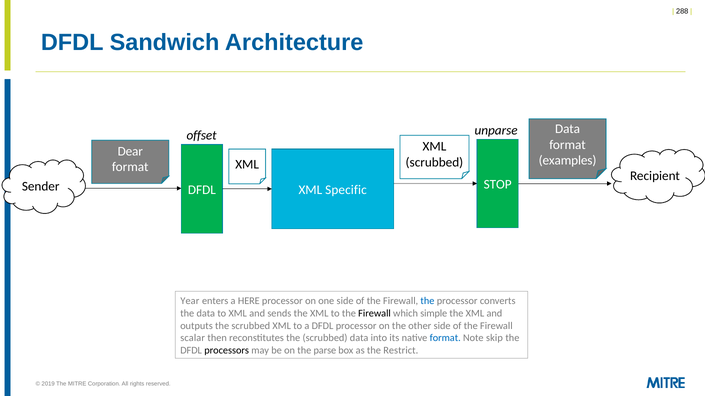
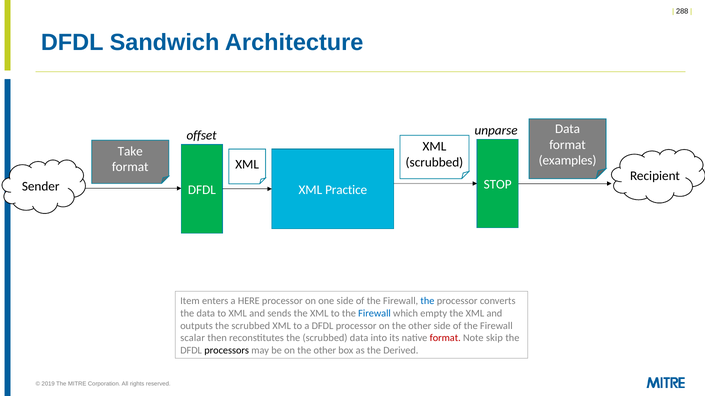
Dear: Dear -> Take
Specific: Specific -> Practice
Year: Year -> Item
Firewall at (375, 314) colour: black -> blue
simple: simple -> empty
format at (445, 338) colour: blue -> red
be on the parse: parse -> other
Restrict: Restrict -> Derived
